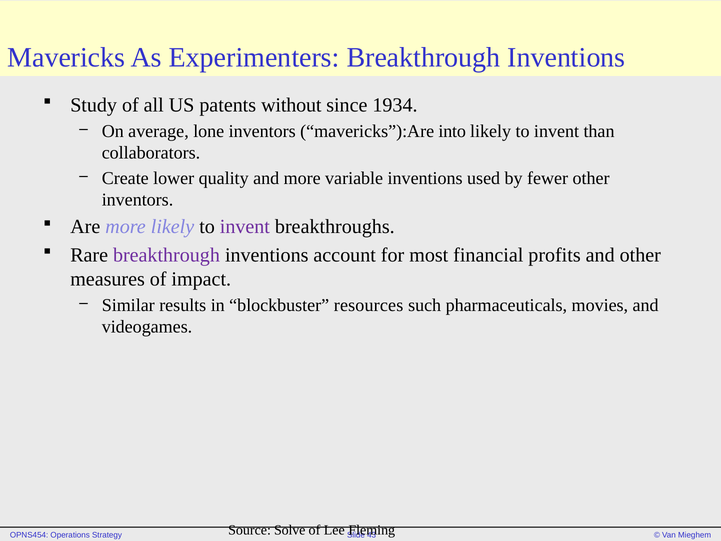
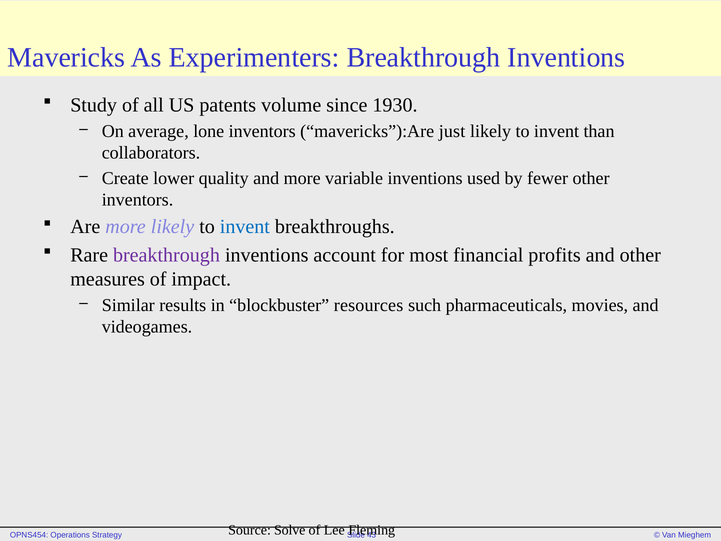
without: without -> volume
1934: 1934 -> 1930
into: into -> just
invent at (245, 227) colour: purple -> blue
